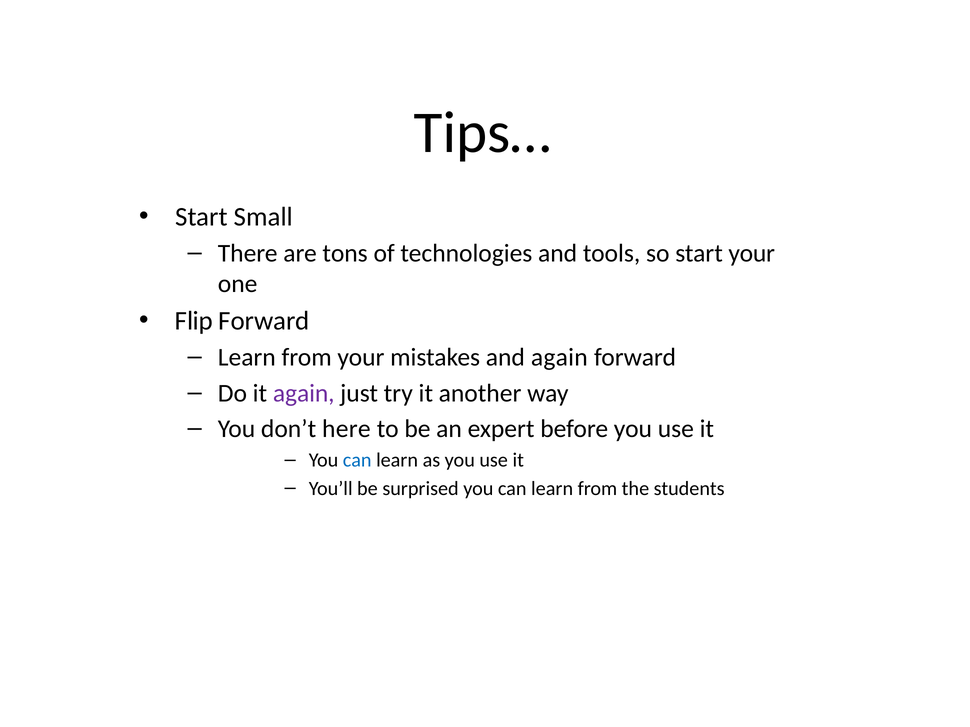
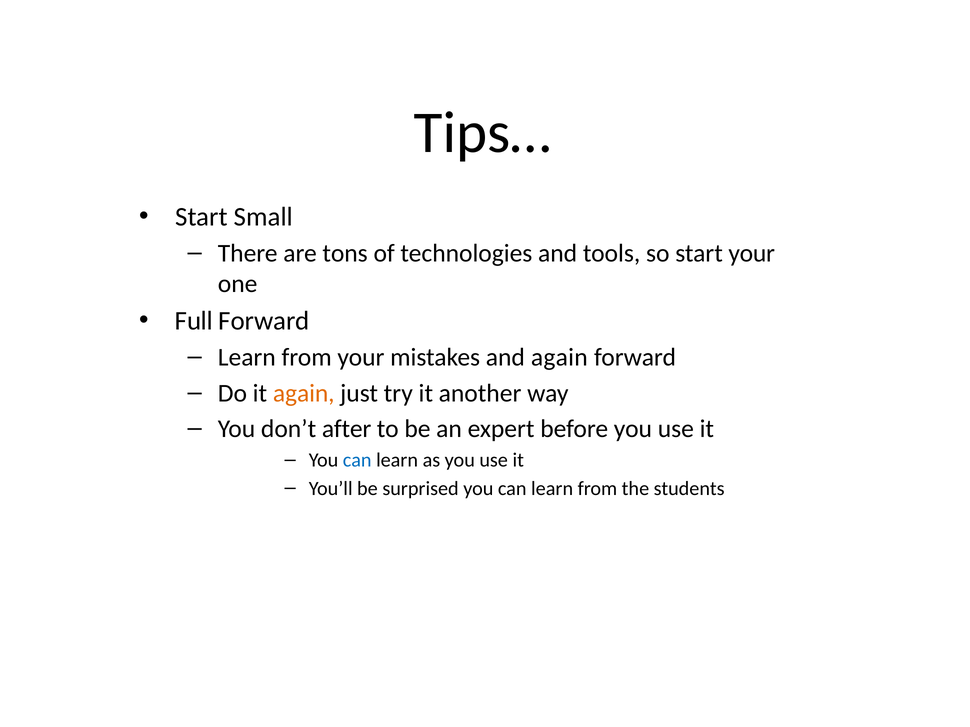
Flip: Flip -> Full
again at (304, 393) colour: purple -> orange
here: here -> after
